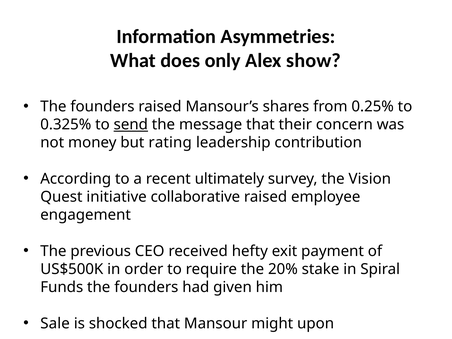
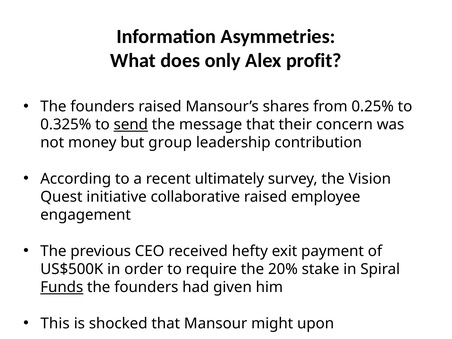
show: show -> profit
rating: rating -> group
Funds underline: none -> present
Sale: Sale -> This
